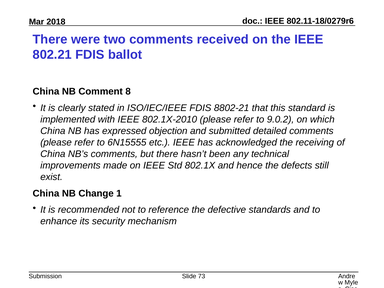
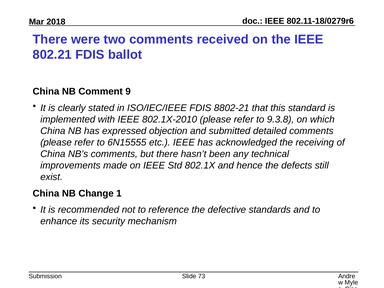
8: 8 -> 9
9.0.2: 9.0.2 -> 9.3.8
